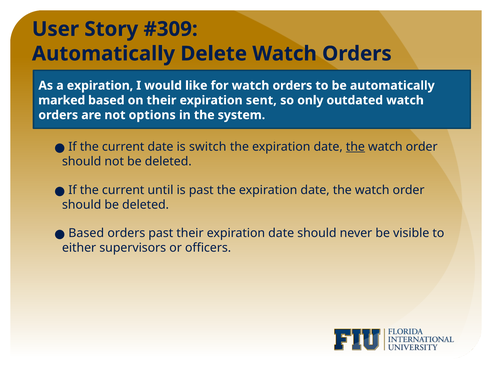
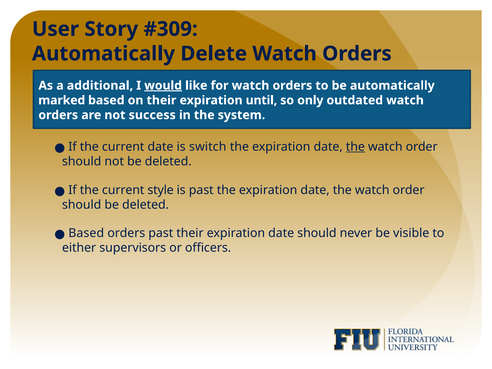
a expiration: expiration -> additional
would underline: none -> present
sent: sent -> until
options: options -> success
until: until -> style
